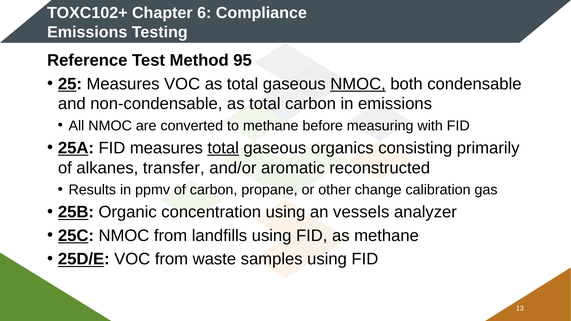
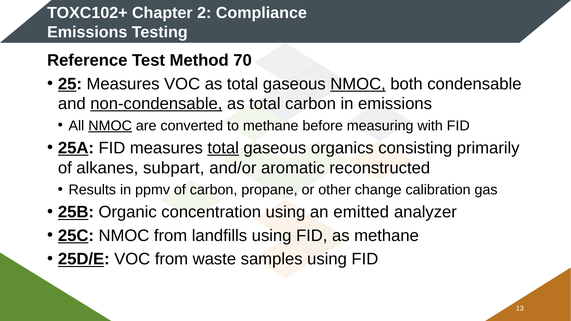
6: 6 -> 2
95: 95 -> 70
non-condensable underline: none -> present
NMOC at (110, 126) underline: none -> present
transfer: transfer -> subpart
vessels: vessels -> emitted
